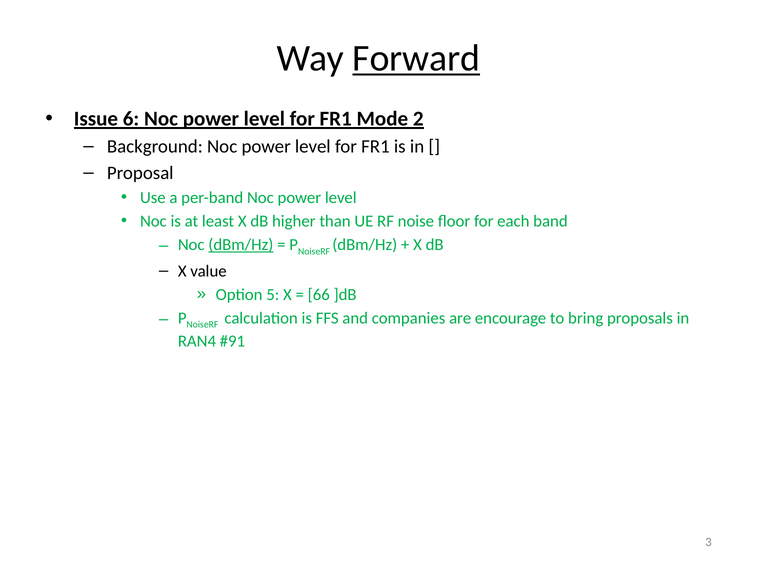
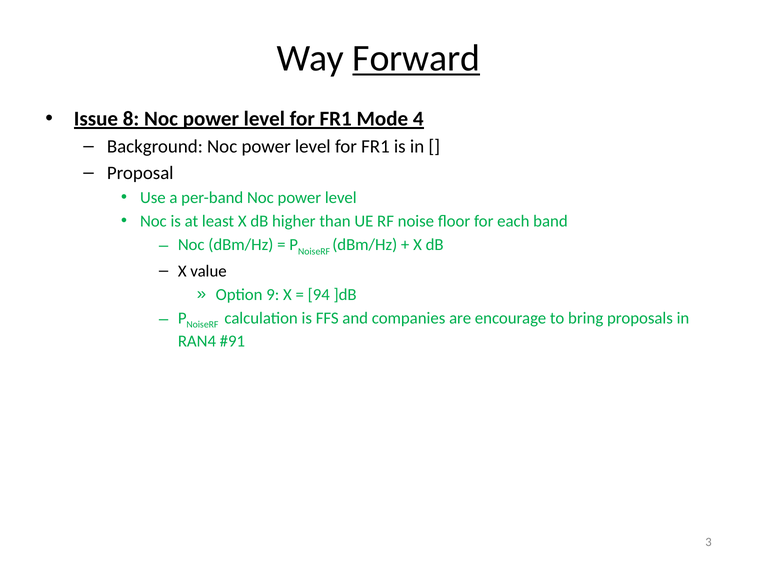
6: 6 -> 8
2: 2 -> 4
dBm/Hz at (241, 245) underline: present -> none
5: 5 -> 9
66: 66 -> 94
